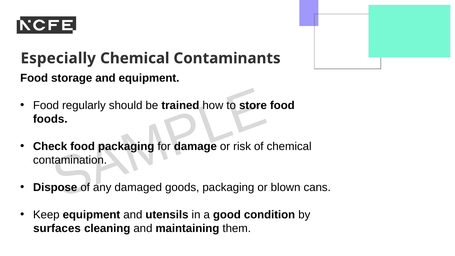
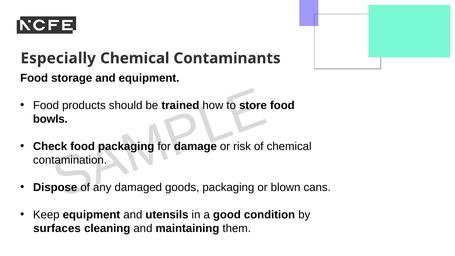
regularly: regularly -> products
foods: foods -> bowls
